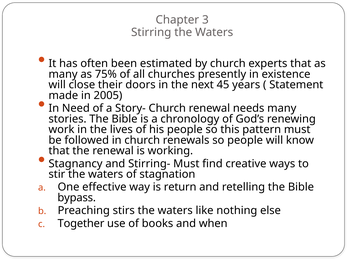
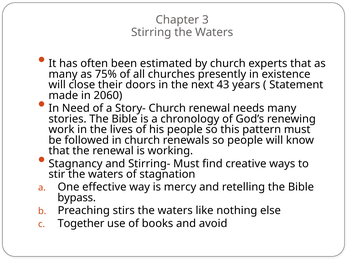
45: 45 -> 43
2005: 2005 -> 2060
return: return -> mercy
when: when -> avoid
